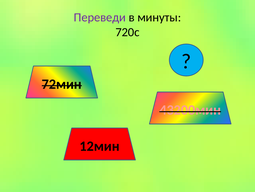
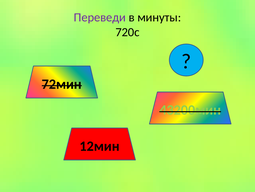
43200мин colour: pink -> light green
